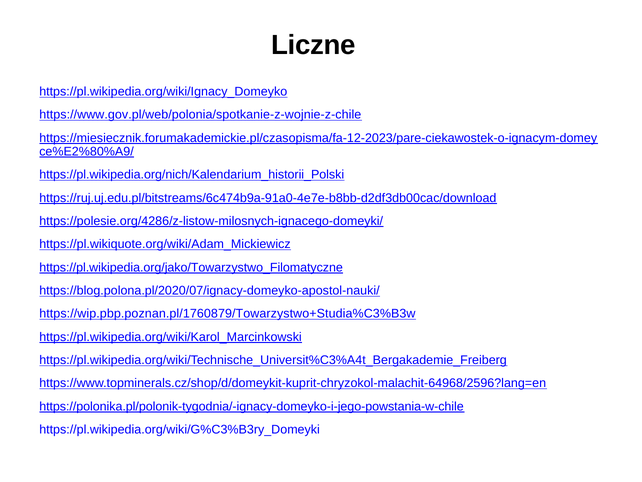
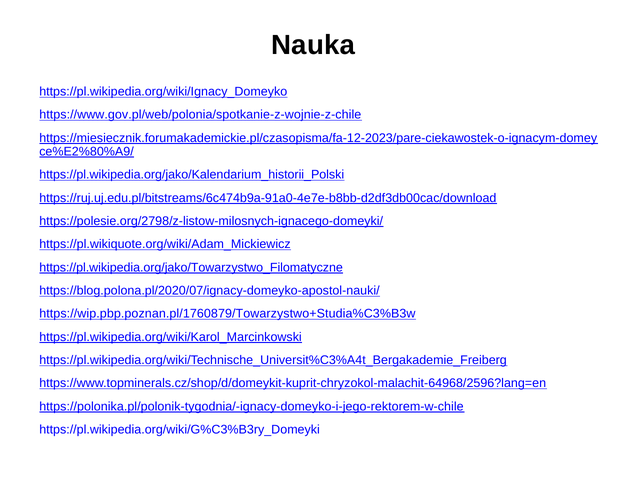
Liczne: Liczne -> Nauka
https://pl.wikipedia.org/nich/Kalendarium_historii_Polski: https://pl.wikipedia.org/nich/Kalendarium_historii_Polski -> https://pl.wikipedia.org/jako/Kalendarium_historii_Polski
https://polesie.org/4286/z-listow-milosnych-ignacego-domeyki/: https://polesie.org/4286/z-listow-milosnych-ignacego-domeyki/ -> https://polesie.org/2798/z-listow-milosnych-ignacego-domeyki/
https://polonika.pl/polonik-tygodnia/-ignacy-domeyko-i-jego-powstania-w-chile: https://polonika.pl/polonik-tygodnia/-ignacy-domeyko-i-jego-powstania-w-chile -> https://polonika.pl/polonik-tygodnia/-ignacy-domeyko-i-jego-rektorem-w-chile
